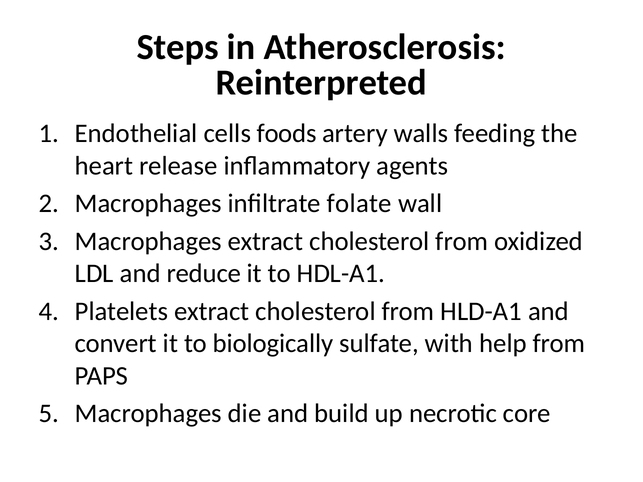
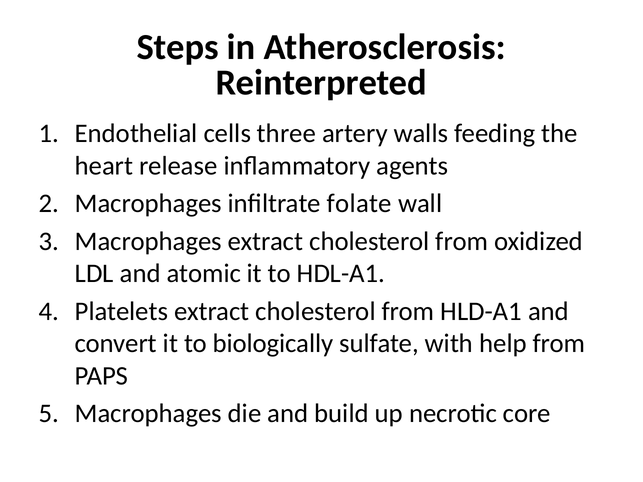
foods: foods -> three
reduce: reduce -> atomic
